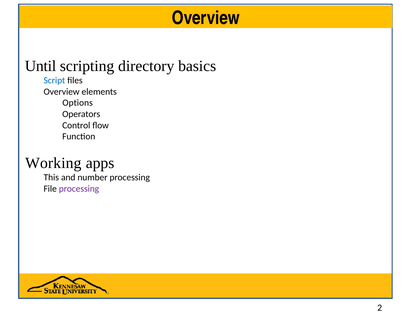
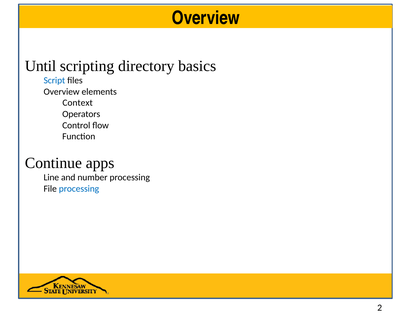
Options: Options -> Context
Working: Working -> Continue
This: This -> Line
processing at (79, 189) colour: purple -> blue
